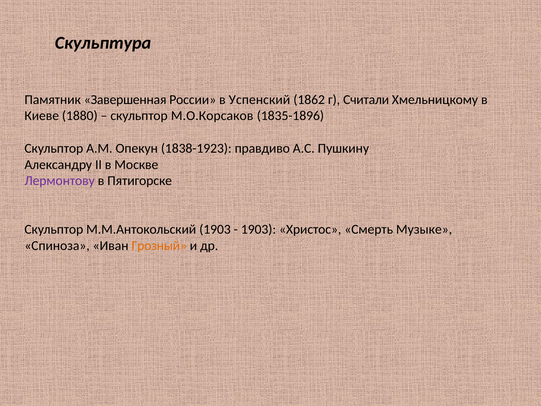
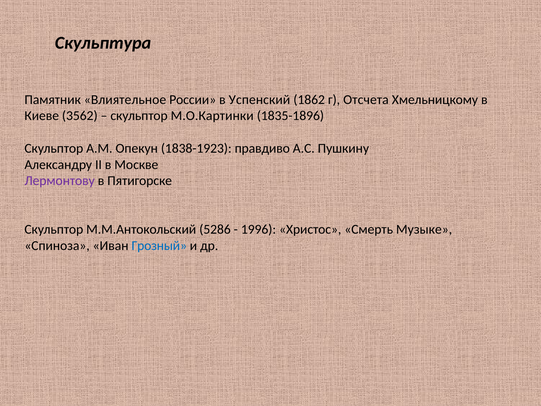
Завершенная: Завершенная -> Влиятельное
Считали: Считали -> Отсчета
1880: 1880 -> 3562
М.О.Корсаков: М.О.Корсаков -> М.О.Картинки
М.М.Антокольский 1903: 1903 -> 5286
1903 at (258, 229): 1903 -> 1996
Грозный colour: orange -> blue
